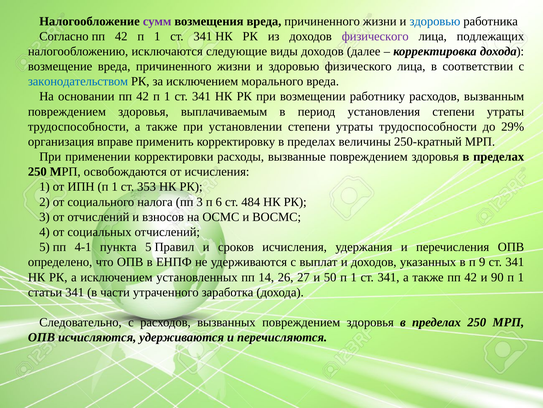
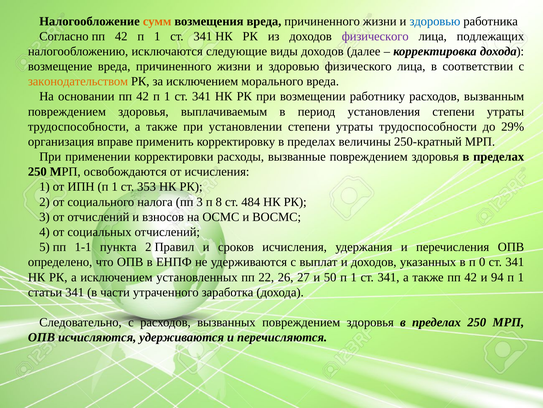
сумм colour: purple -> orange
законодательством colour: blue -> orange
6: 6 -> 8
4-1: 4-1 -> 1-1
пункта 5: 5 -> 2
9: 9 -> 0
14: 14 -> 22
90: 90 -> 94
